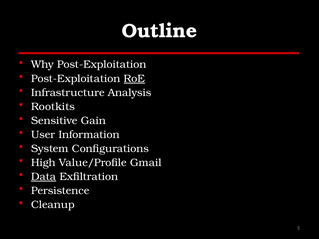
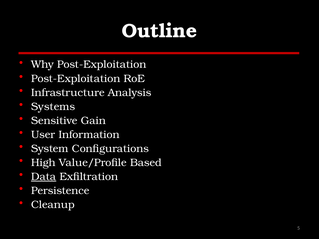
RoE underline: present -> none
Rootkits: Rootkits -> Systems
Gmail: Gmail -> Based
